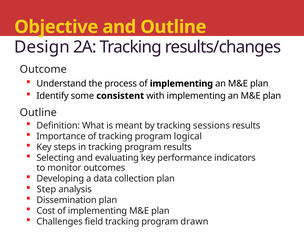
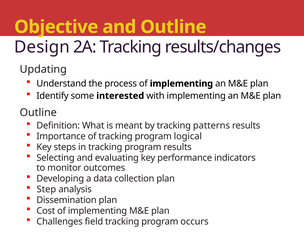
Outcome: Outcome -> Updating
consistent: consistent -> interested
sessions: sessions -> patterns
drawn: drawn -> occurs
